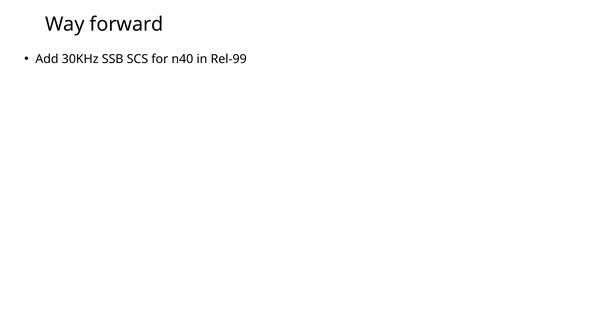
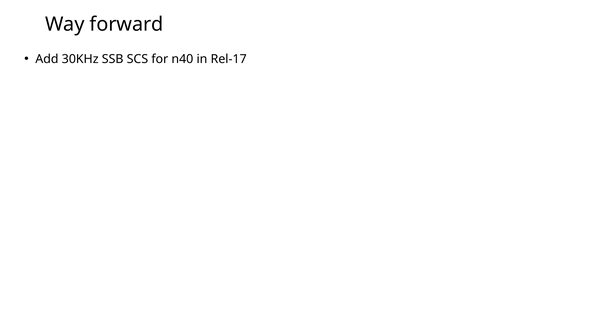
Rel-99: Rel-99 -> Rel-17
